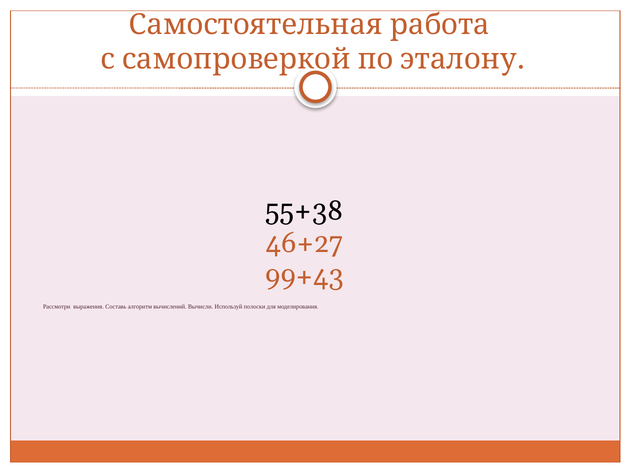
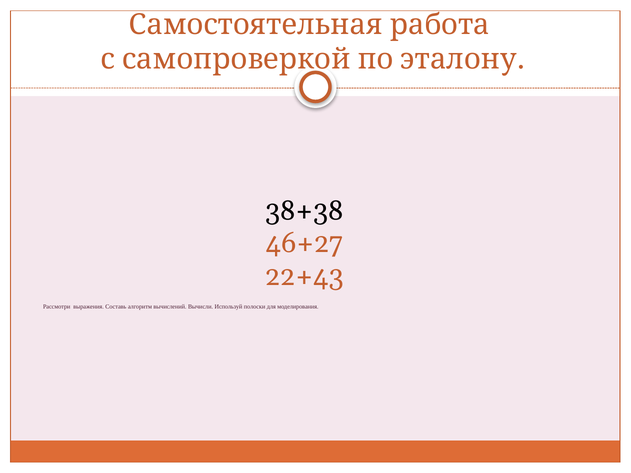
55+38: 55+38 -> 38+38
99+43: 99+43 -> 22+43
